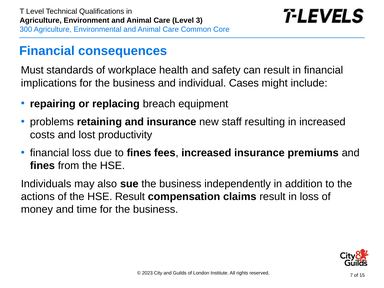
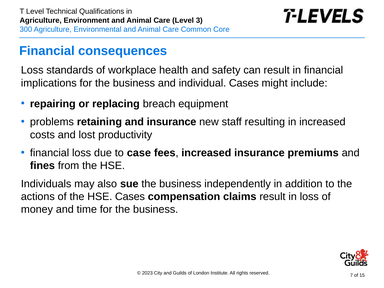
Must at (32, 70): Must -> Loss
to fines: fines -> case
HSE Result: Result -> Cases
